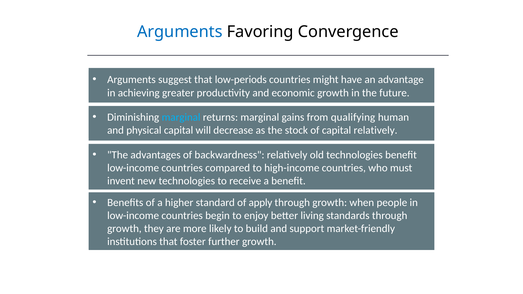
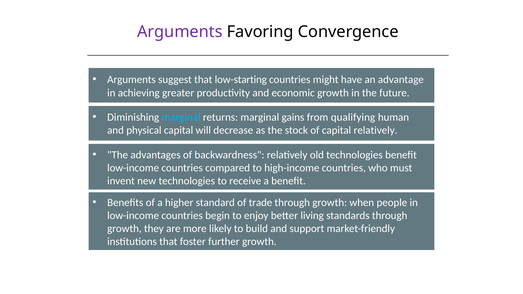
Arguments at (180, 32) colour: blue -> purple
low-periods: low-periods -> low-starting
apply: apply -> trade
